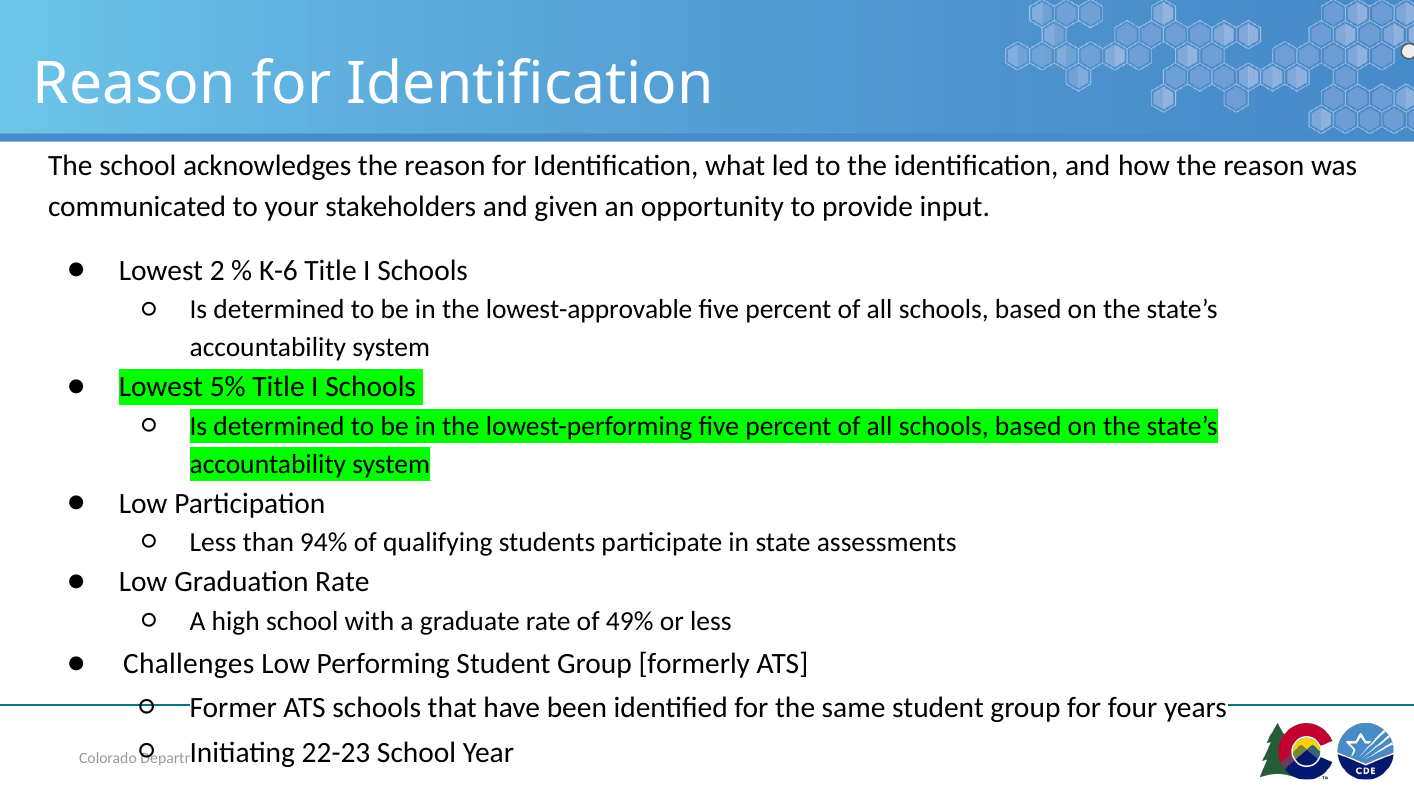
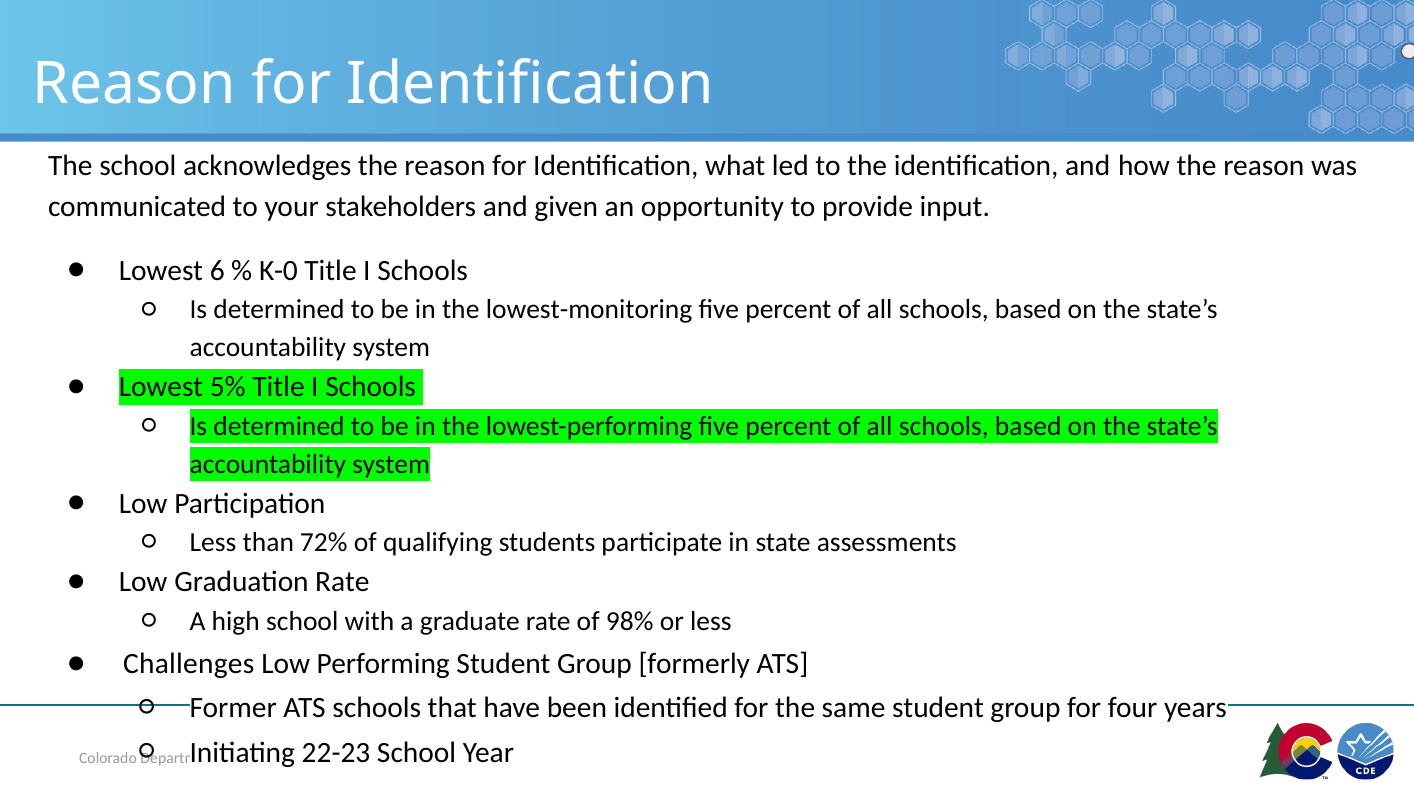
2: 2 -> 6
K-6: K-6 -> K-0
lowest-approvable: lowest-approvable -> lowest-monitoring
94%: 94% -> 72%
49%: 49% -> 98%
